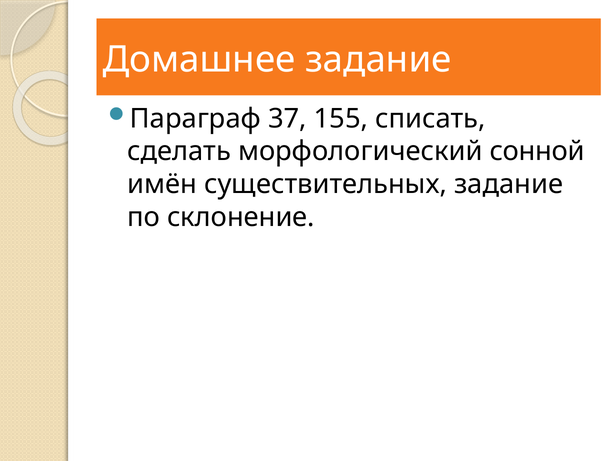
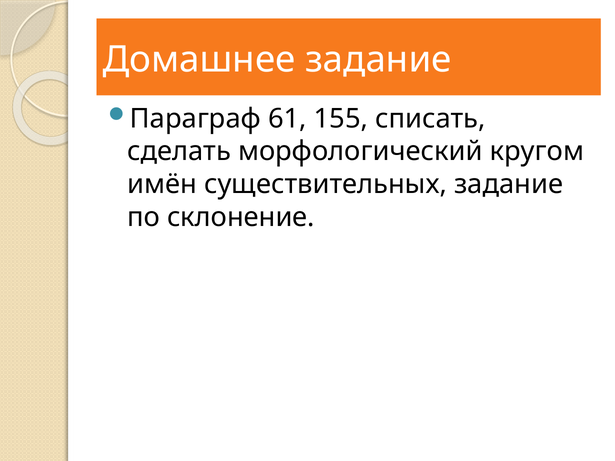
37: 37 -> 61
сонной: сонной -> кругом
